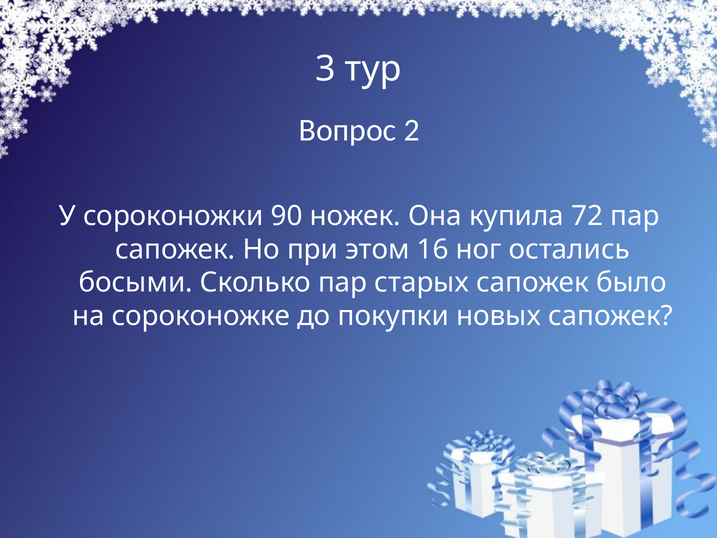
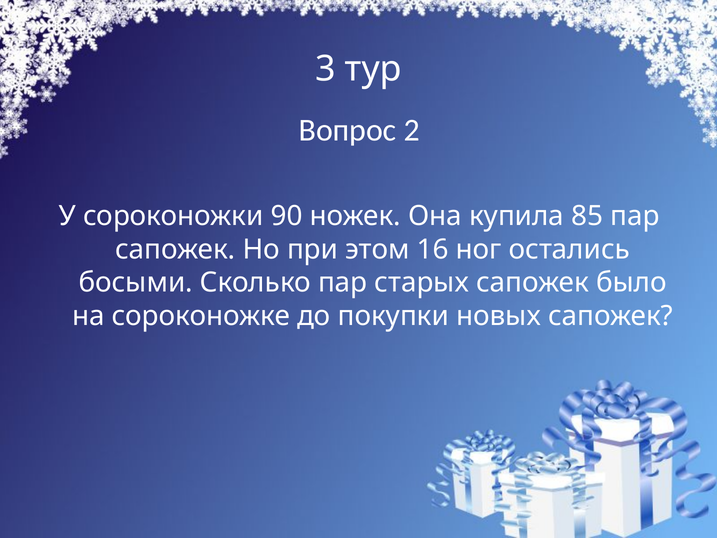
72: 72 -> 85
